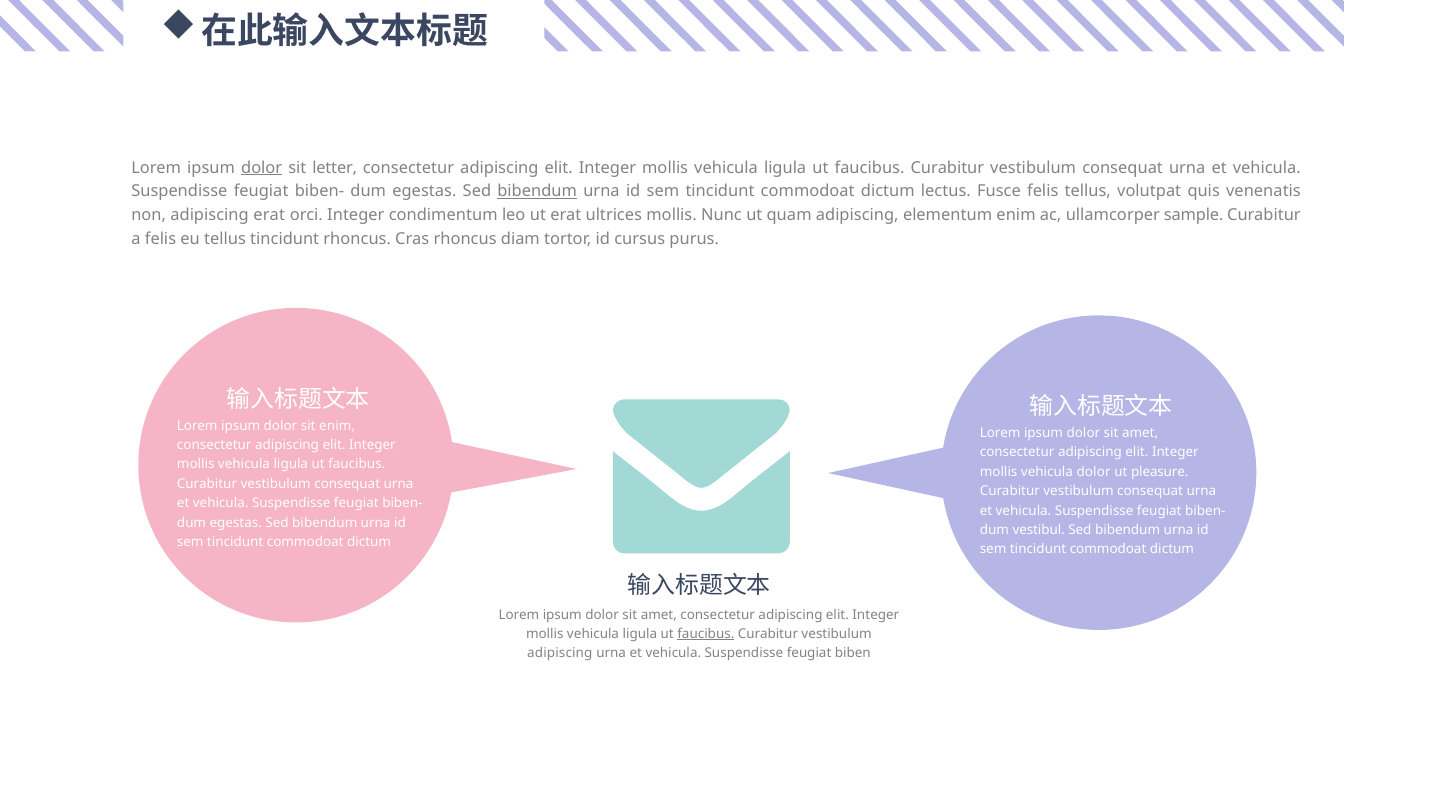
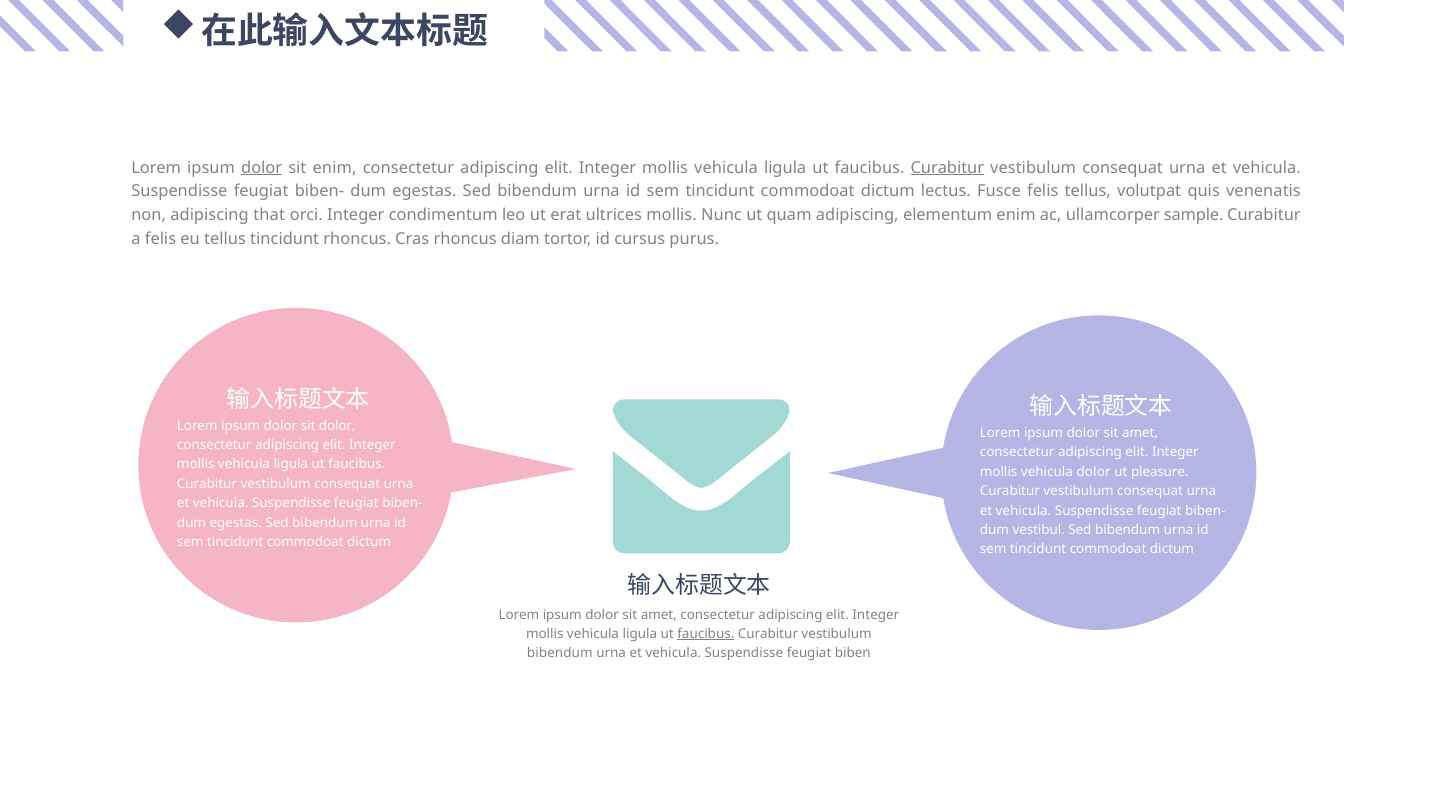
sit letter: letter -> enim
Curabitur at (947, 168) underline: none -> present
bibendum at (537, 191) underline: present -> none
adipiscing erat: erat -> that
sit enim: enim -> dolor
adipiscing at (560, 653): adipiscing -> bibendum
